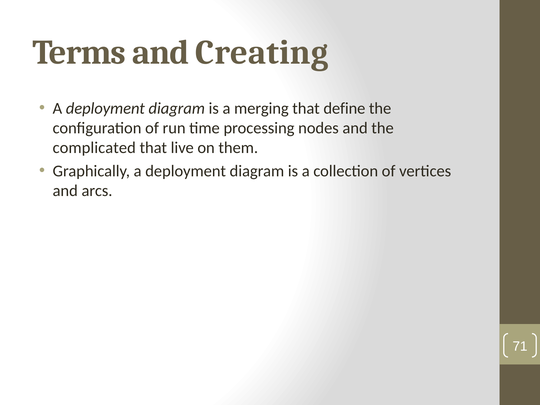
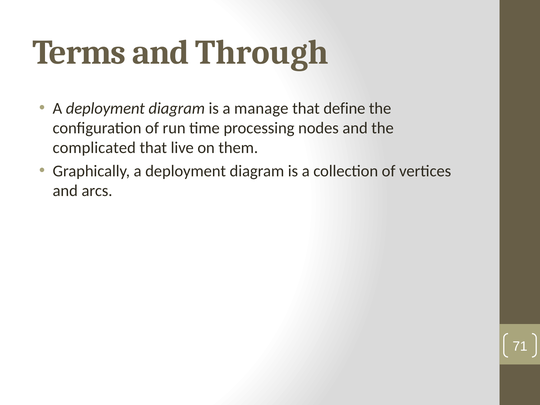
Creating: Creating -> Through
merging: merging -> manage
